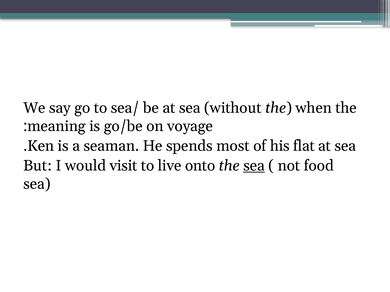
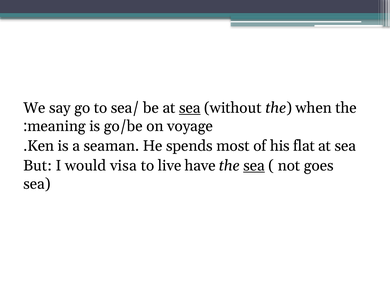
sea at (190, 108) underline: none -> present
visit: visit -> visa
onto: onto -> have
food: food -> goes
